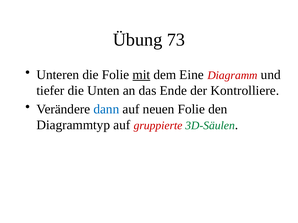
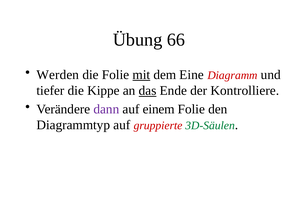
73: 73 -> 66
Unteren: Unteren -> Werden
Unten: Unten -> Kippe
das underline: none -> present
dann colour: blue -> purple
neuen: neuen -> einem
